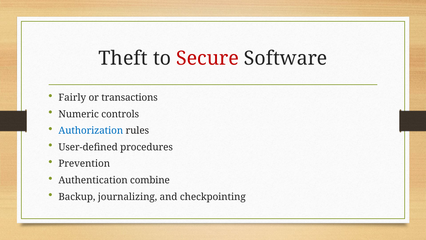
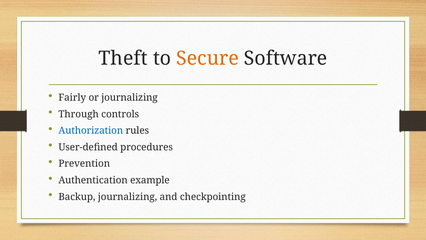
Secure colour: red -> orange
or transactions: transactions -> journalizing
Numeric: Numeric -> Through
combine: combine -> example
